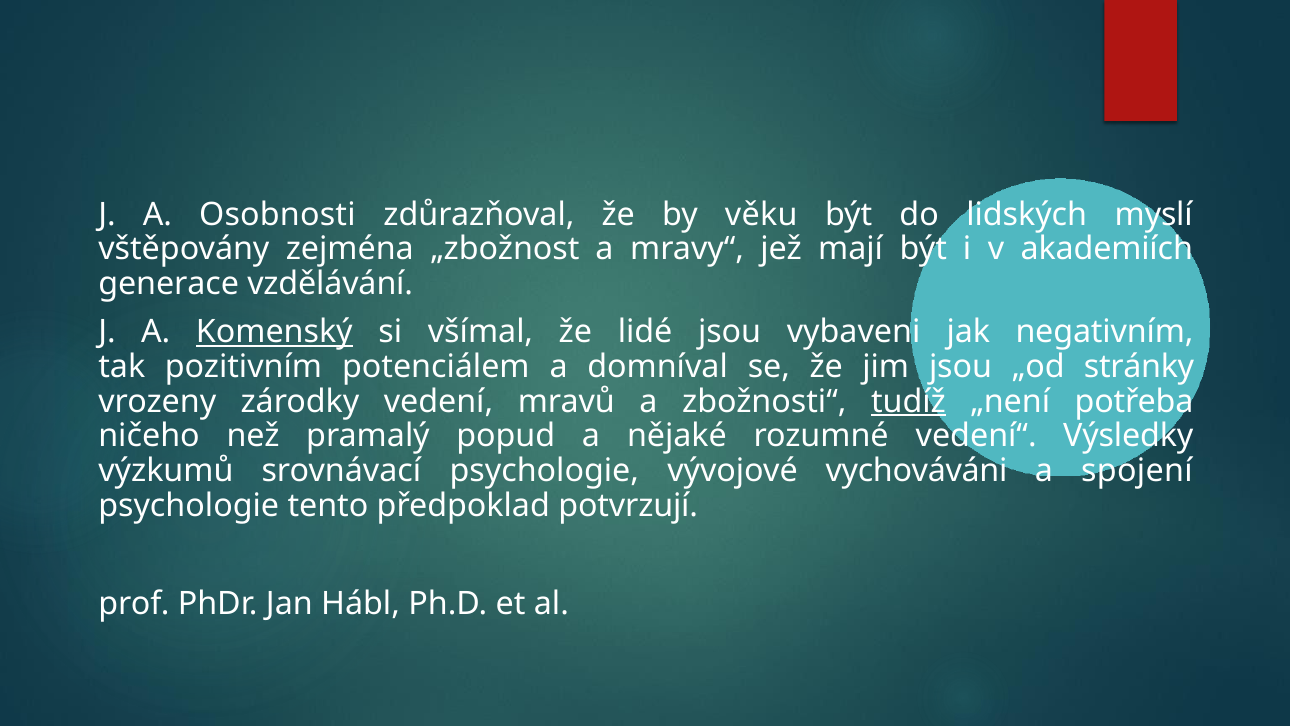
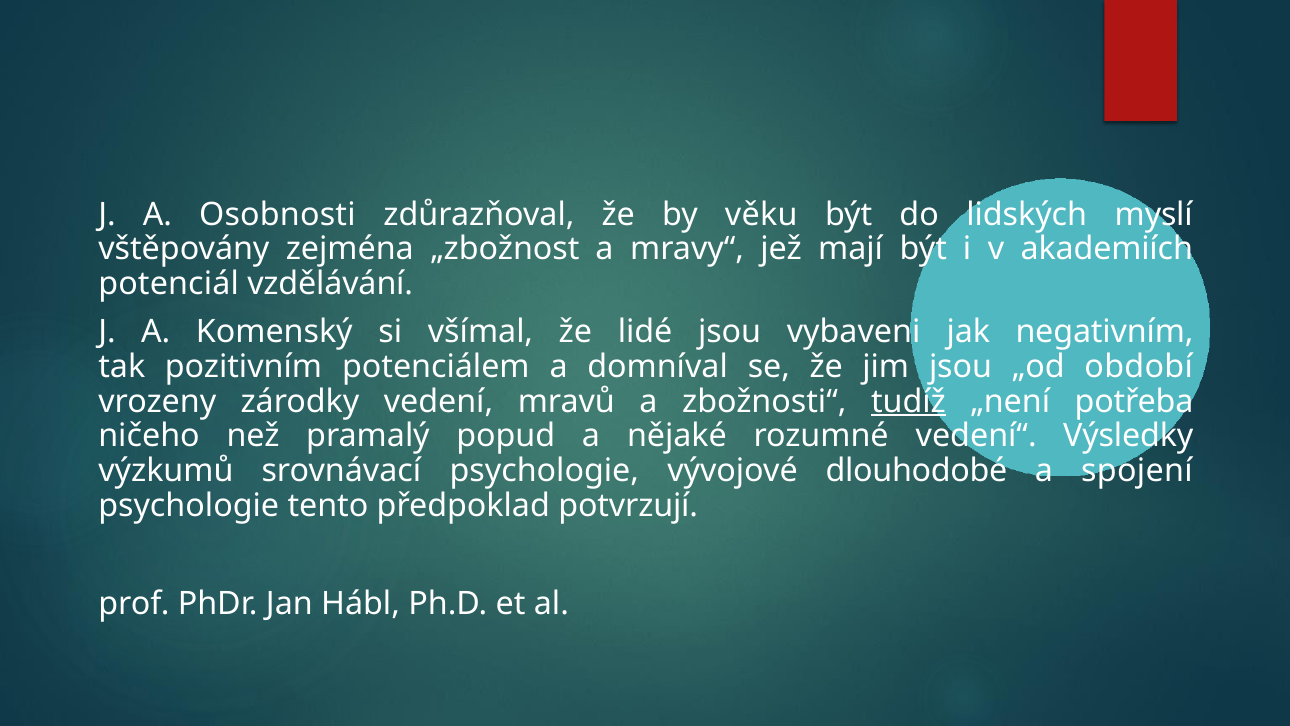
generace: generace -> potenciál
Komenský underline: present -> none
stránky: stránky -> období
vychováváni: vychováváni -> dlouhodobé
